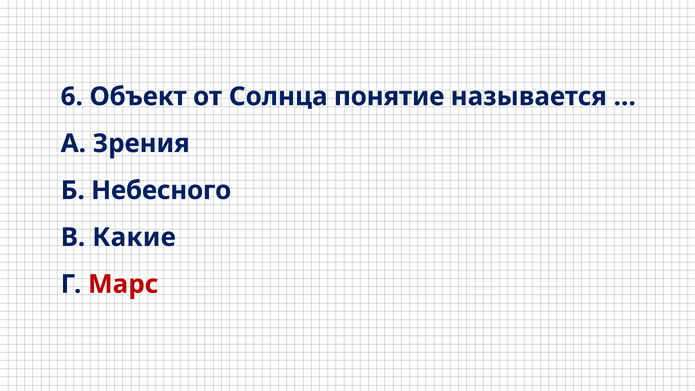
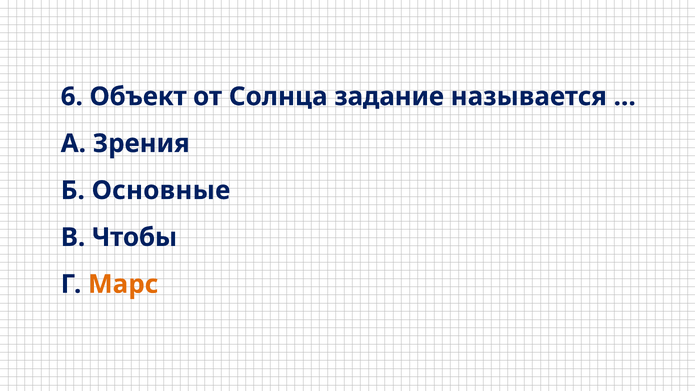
понятие: понятие -> задание
Небесного: Небесного -> Основные
Какие: Какие -> Чтобы
Марс colour: red -> orange
